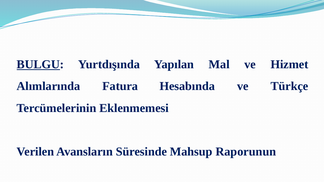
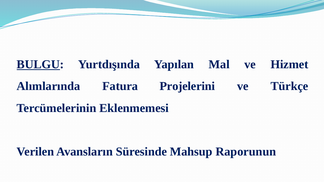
Hesabında: Hesabında -> Projelerini
